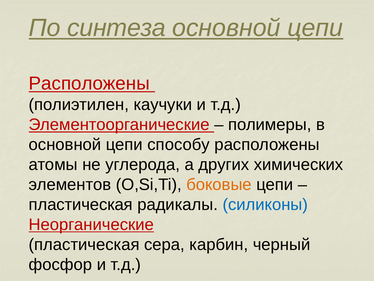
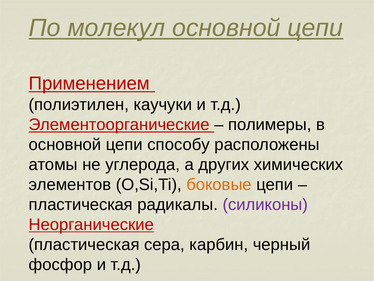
синтеза: синтеза -> молекул
Расположены at (89, 83): Расположены -> Применением
силиконы colour: blue -> purple
